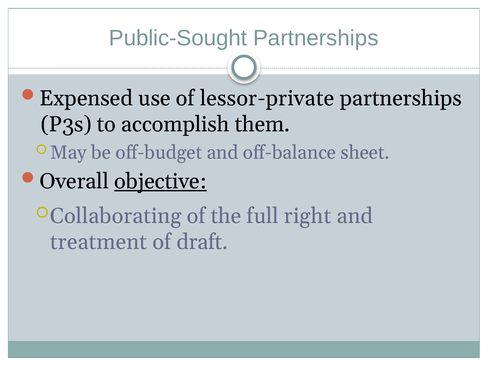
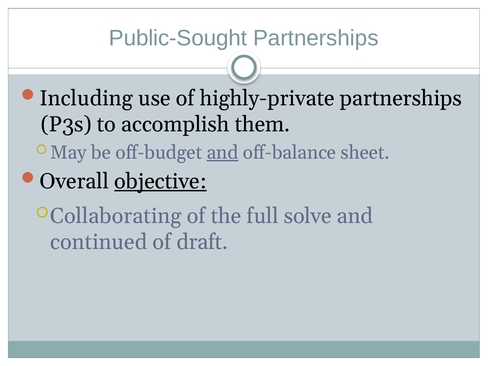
Expensed: Expensed -> Including
lessor-private: lessor-private -> highly-private
and at (223, 152) underline: none -> present
right: right -> solve
treatment: treatment -> continued
